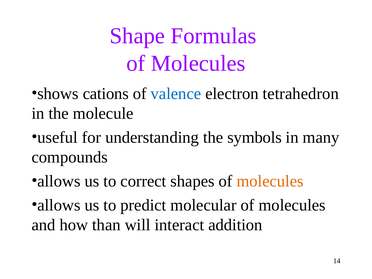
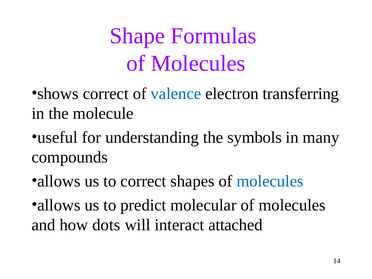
shows cations: cations -> correct
tetrahedron: tetrahedron -> transferring
molecules at (270, 181) colour: orange -> blue
than: than -> dots
addition: addition -> attached
